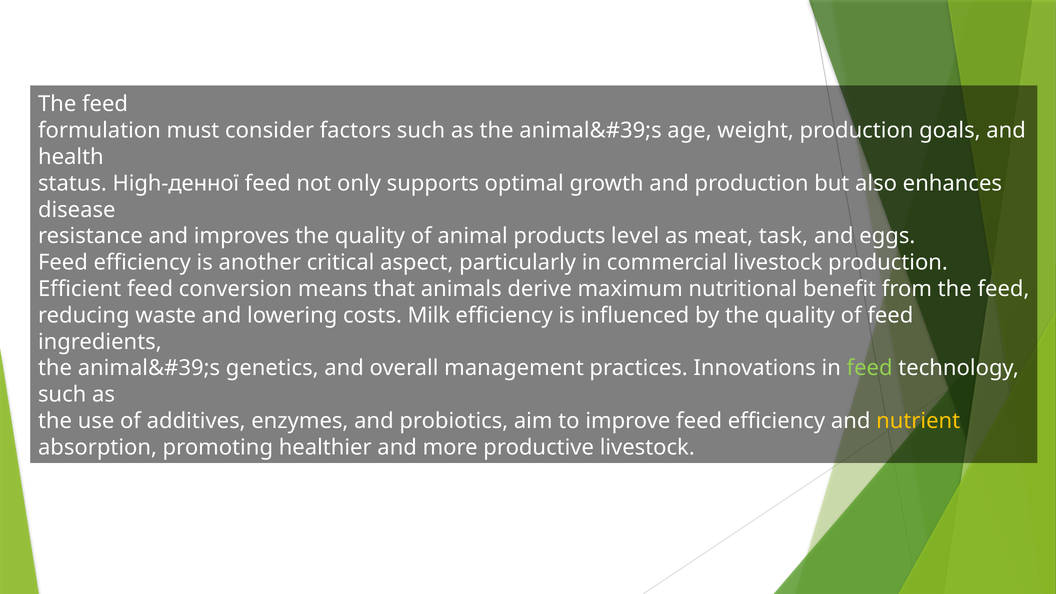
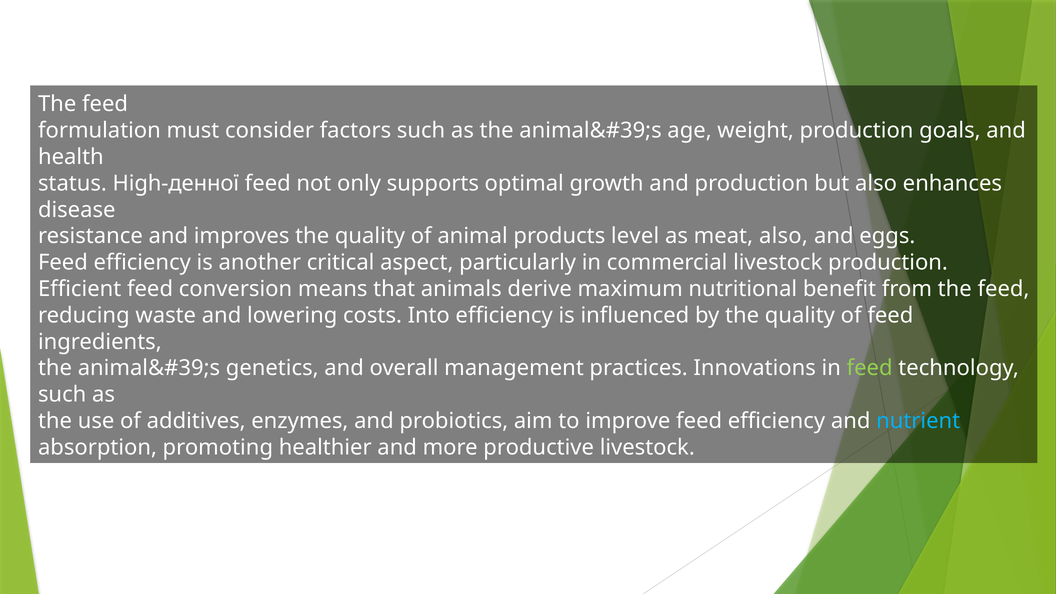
meat task: task -> also
Milk: Milk -> Into
nutrient colour: yellow -> light blue
